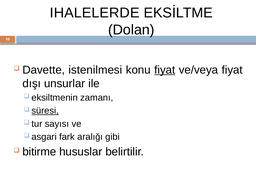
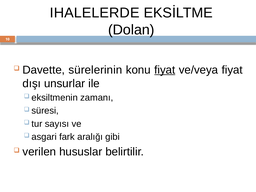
istenilmesi: istenilmesi -> sürelerinin
süresi underline: present -> none
bitirme: bitirme -> verilen
